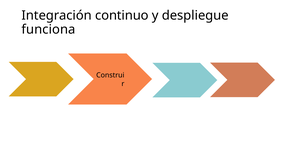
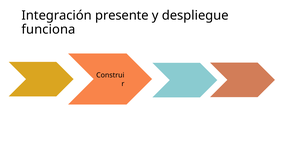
continuo: continuo -> presente
